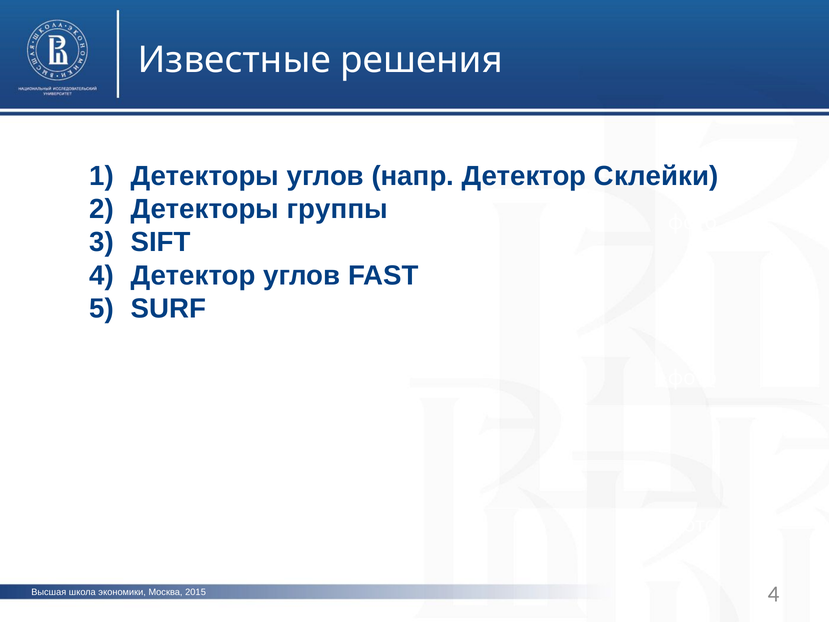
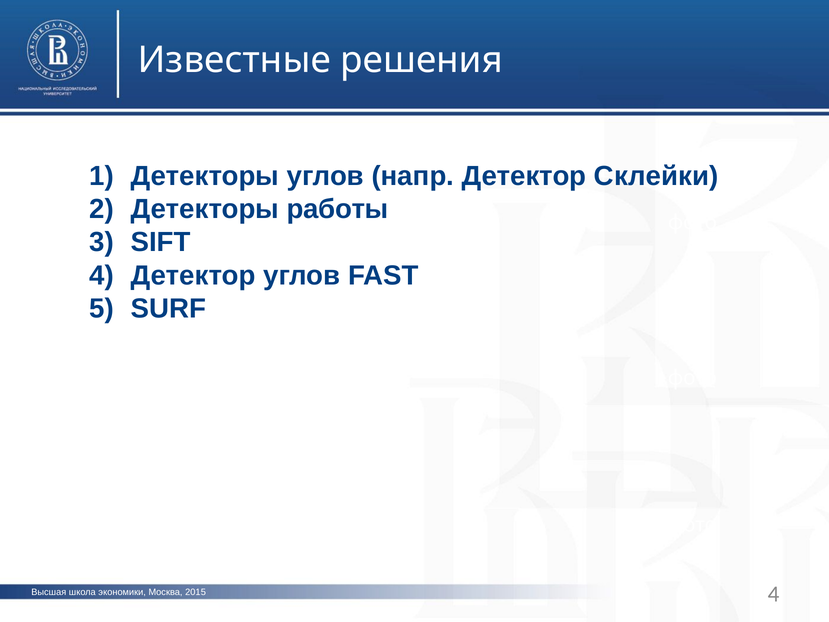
группы: группы -> работы
